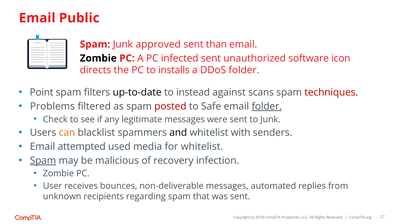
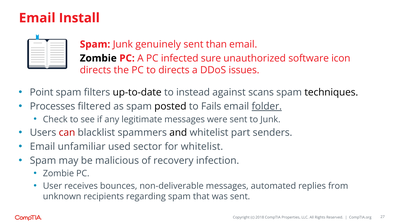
Public: Public -> Install
approved: approved -> genuinely
infected sent: sent -> sure
to installs: installs -> directs
DDoS folder: folder -> issues
techniques colour: red -> black
Problems: Problems -> Processes
posted colour: red -> black
Safe: Safe -> Fails
can colour: orange -> red
with: with -> part
attempted: attempted -> unfamiliar
media: media -> sector
Spam at (43, 160) underline: present -> none
